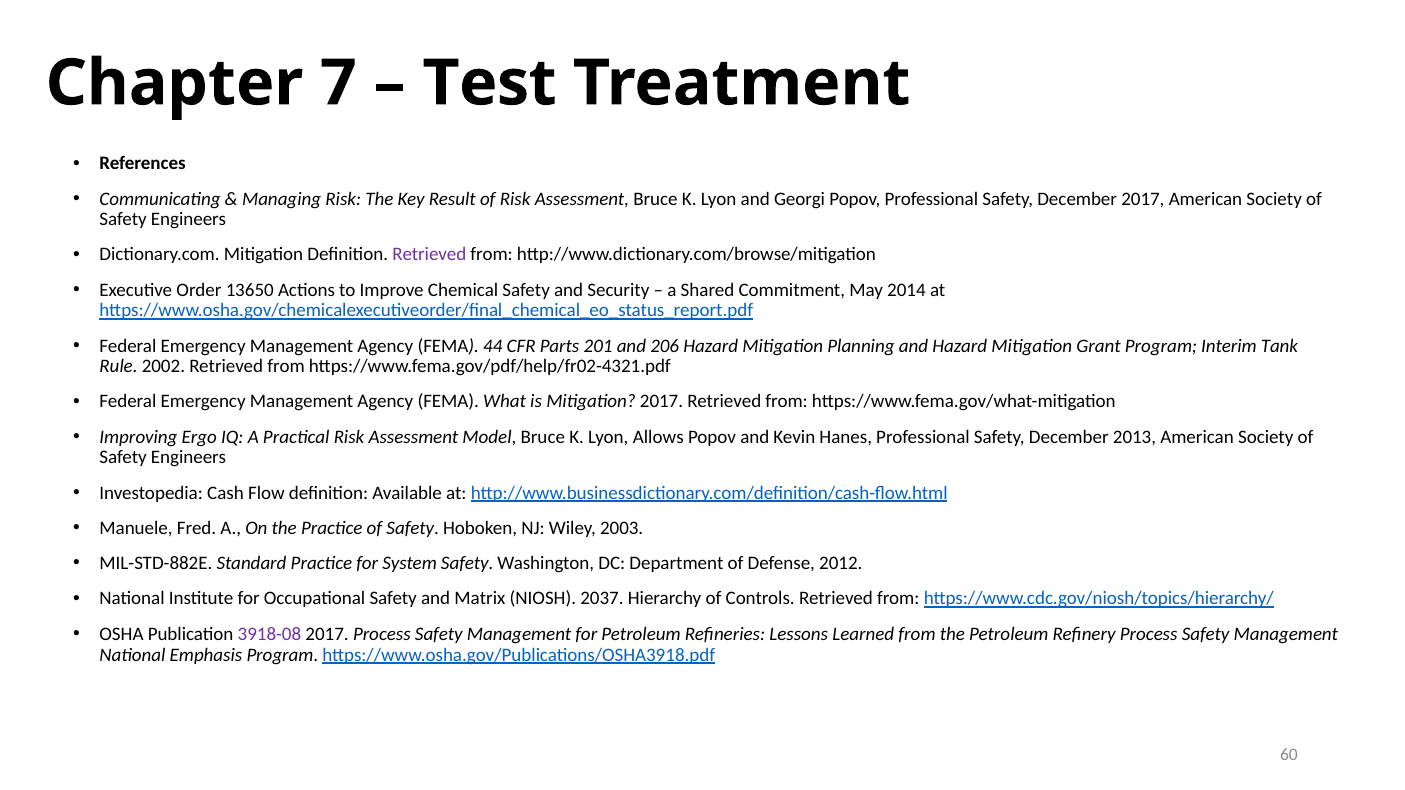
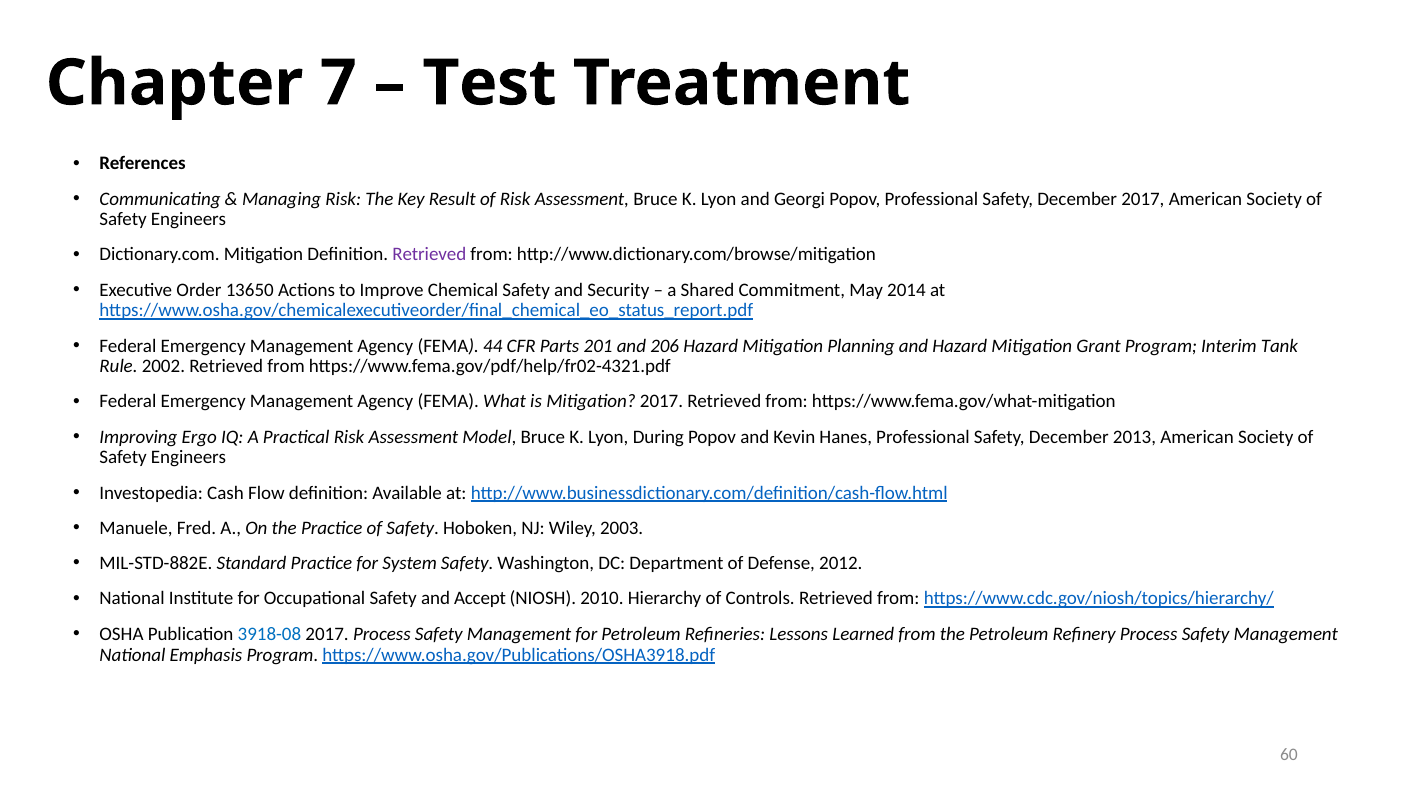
Allows: Allows -> During
Matrix: Matrix -> Accept
2037: 2037 -> 2010
3918-08 colour: purple -> blue
